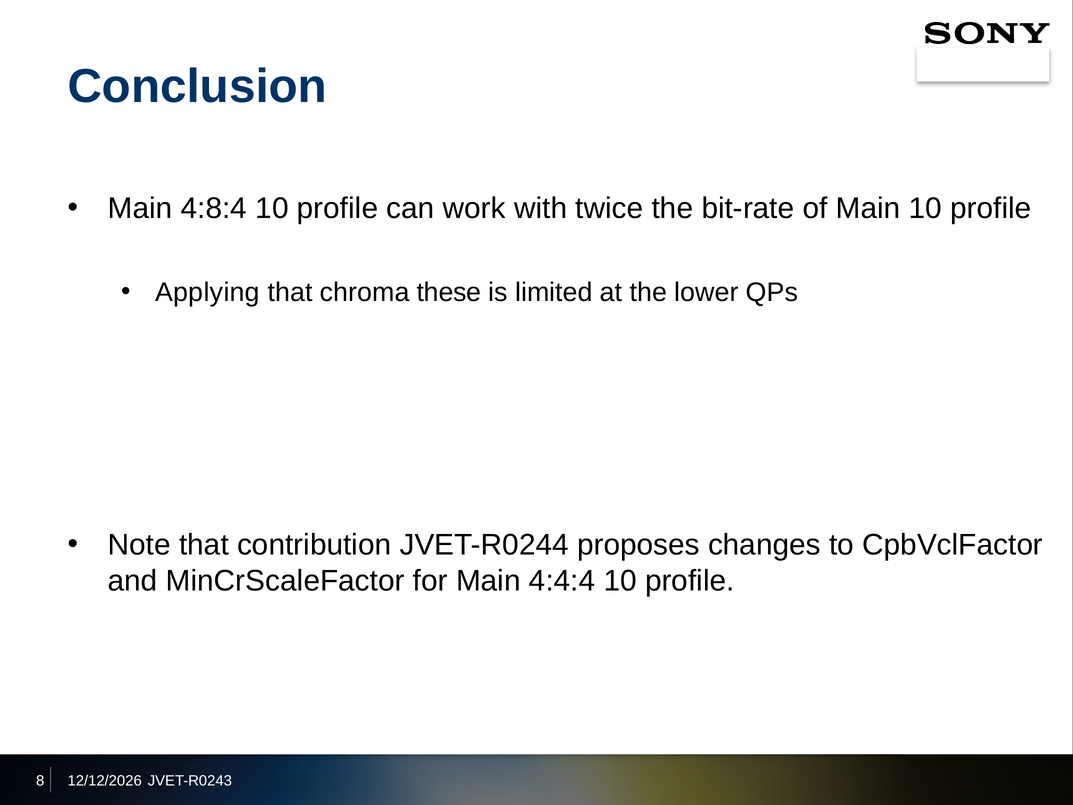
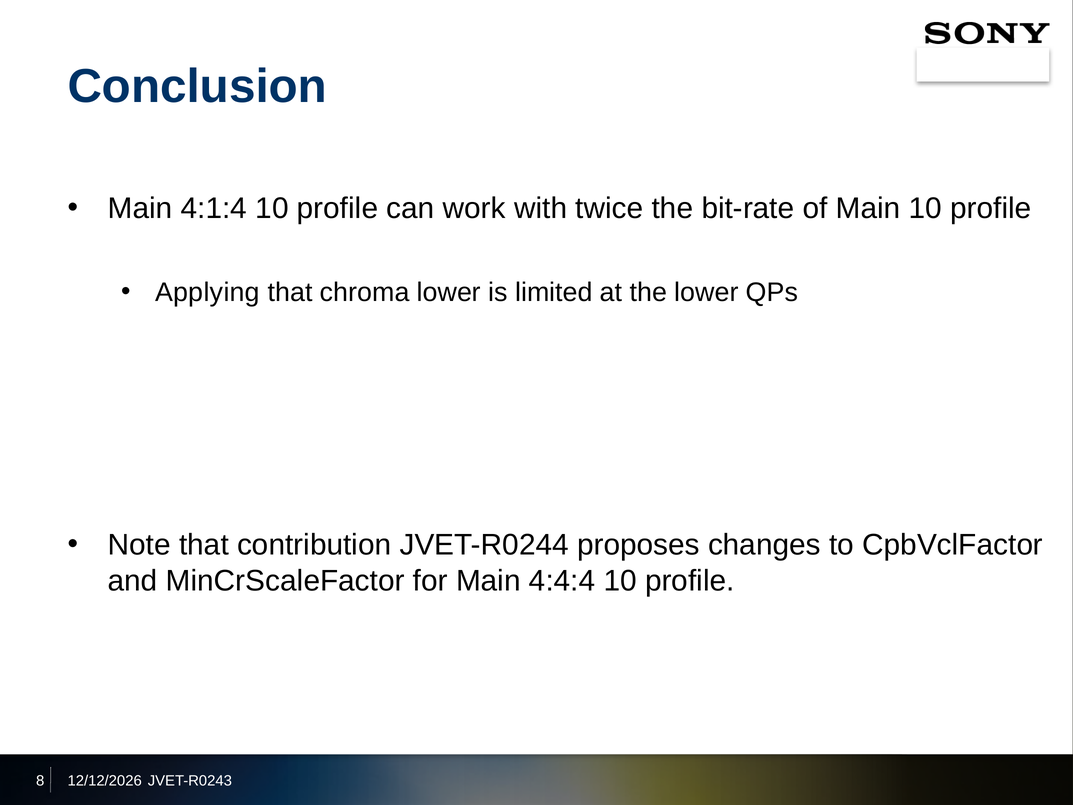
4:8:4: 4:8:4 -> 4:1:4
chroma these: these -> lower
